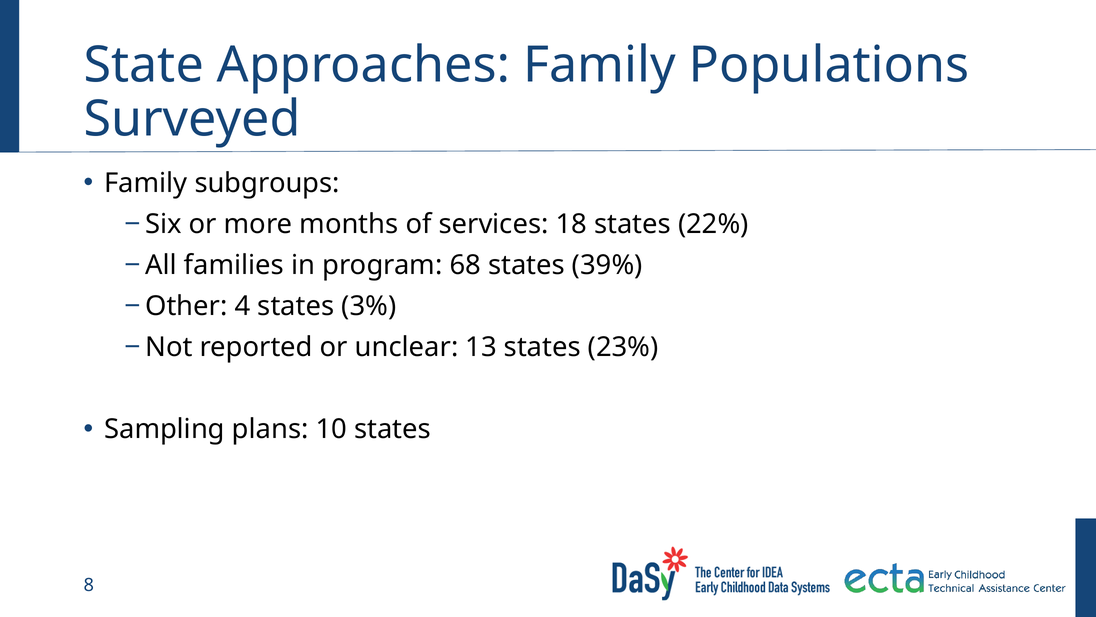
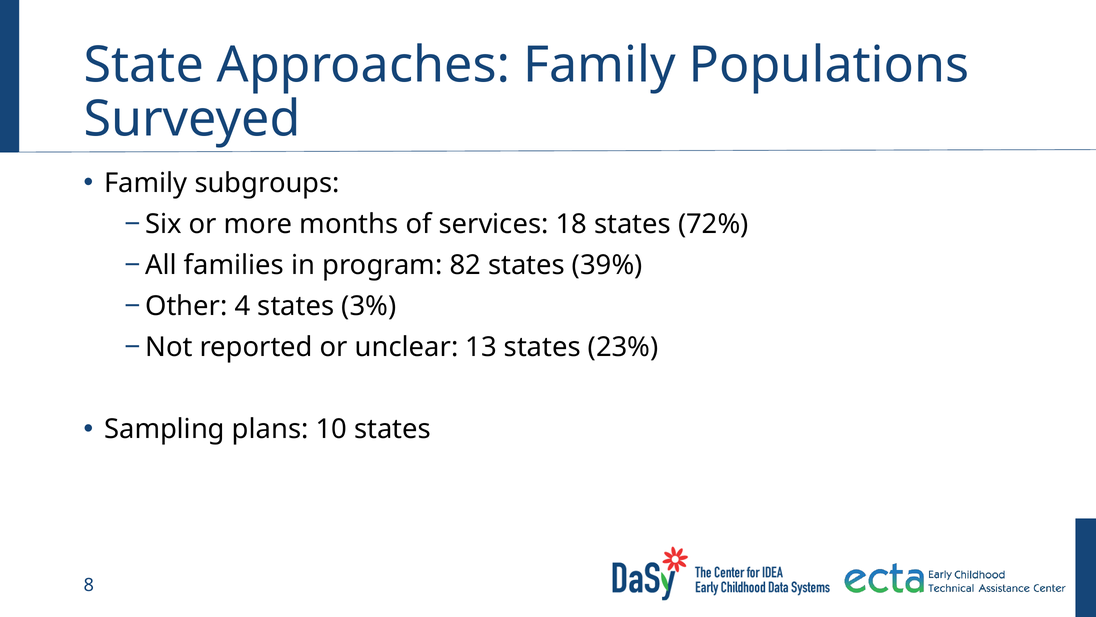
22%: 22% -> 72%
68: 68 -> 82
